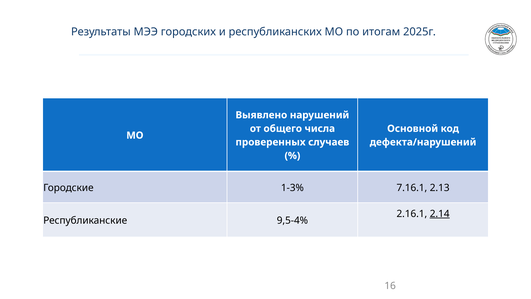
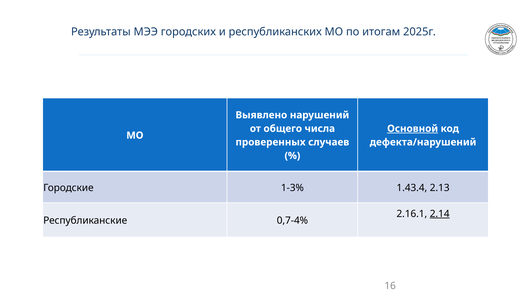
Основной underline: none -> present
7.16.1: 7.16.1 -> 1.43.4
9,5-4%: 9,5-4% -> 0,7-4%
